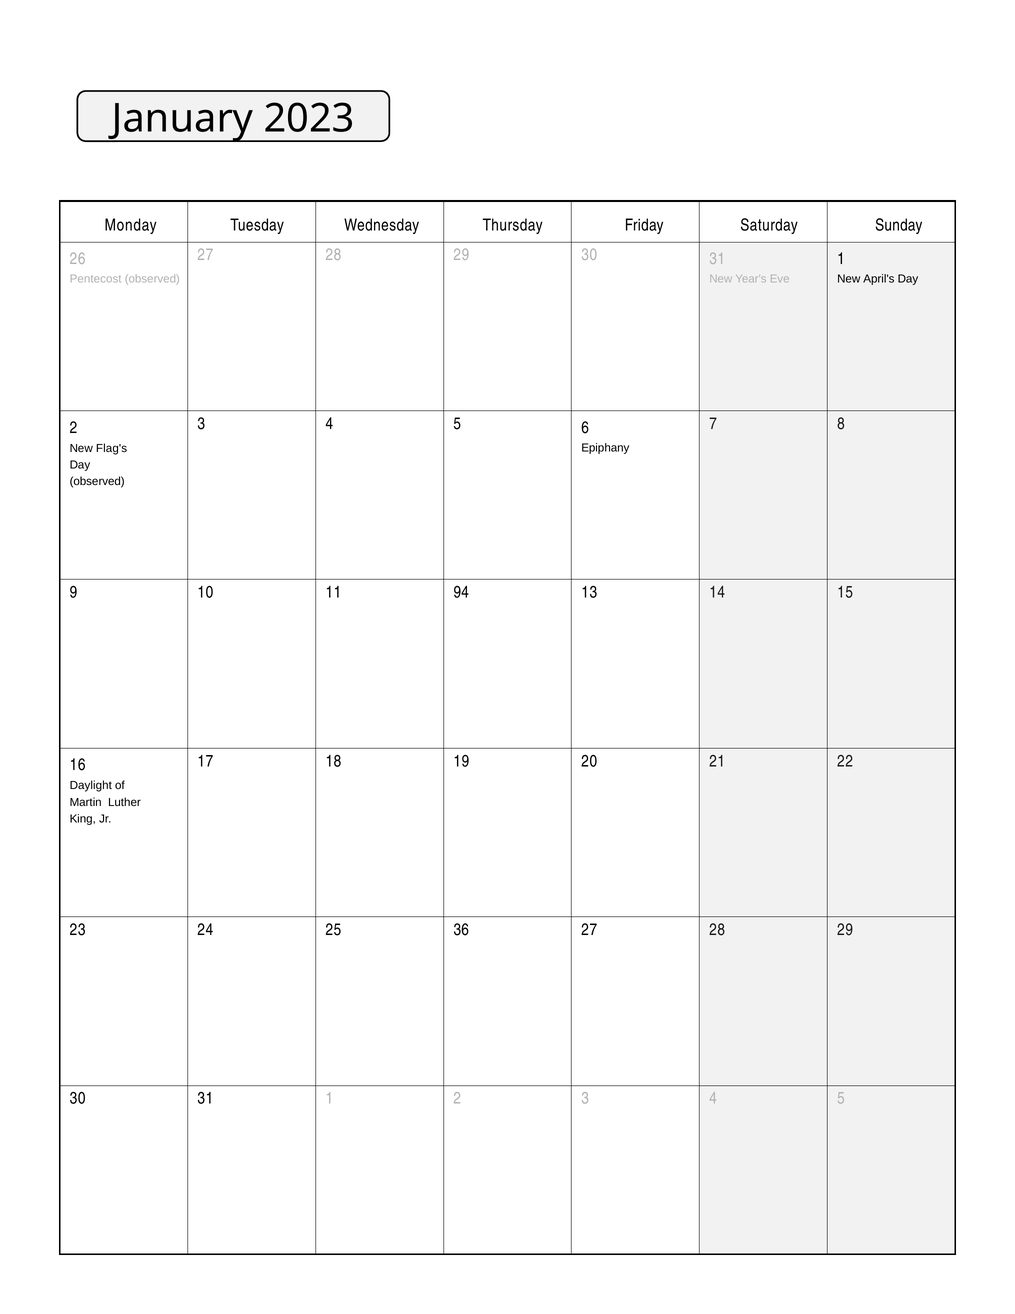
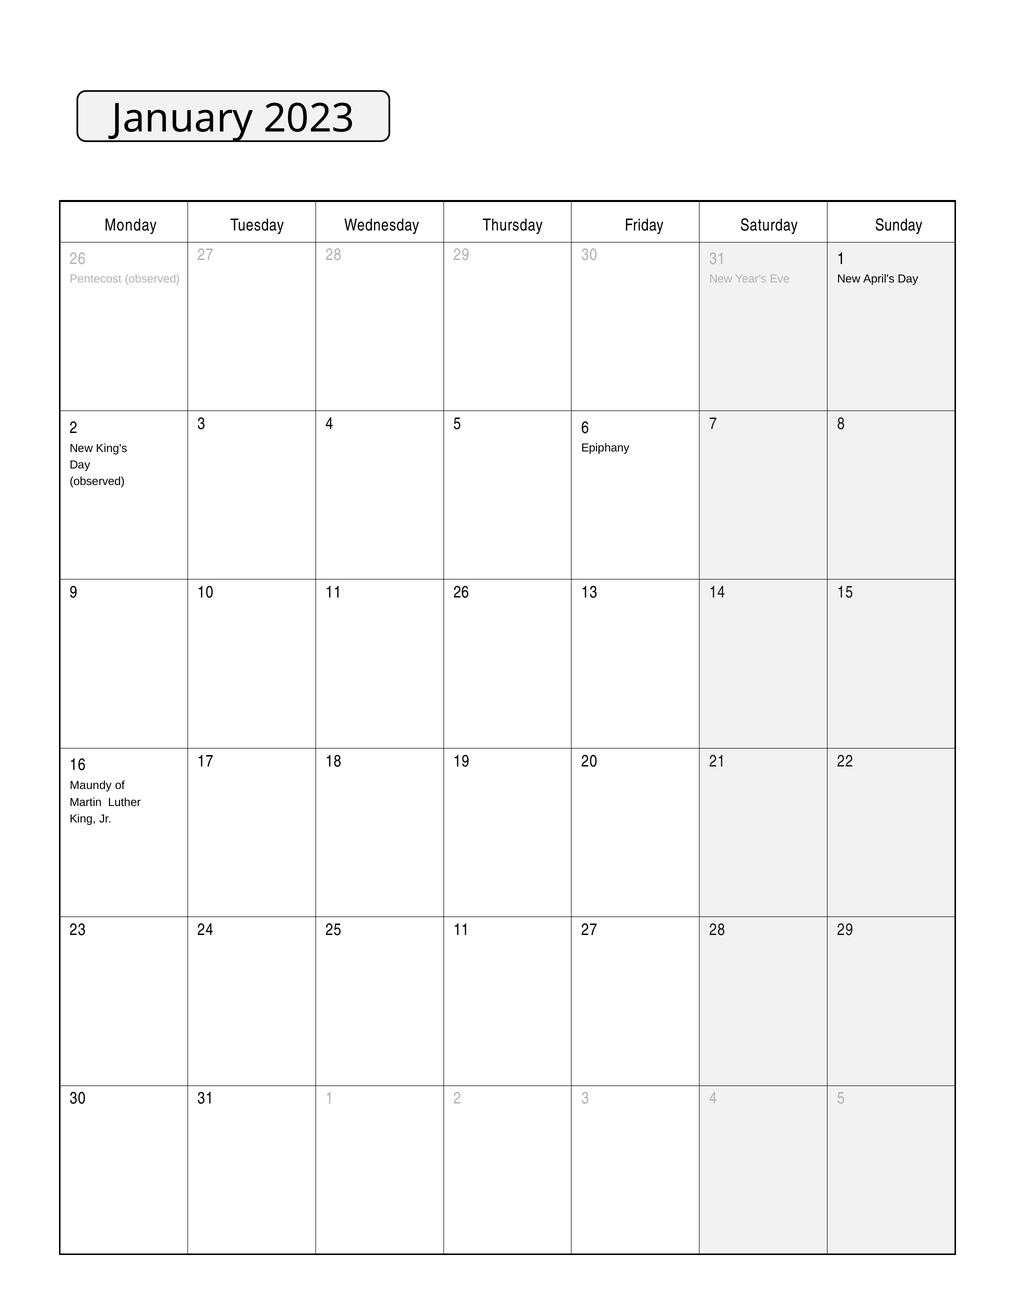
Flag's: Flag's -> King's
11 94: 94 -> 26
Daylight: Daylight -> Maundy
25 36: 36 -> 11
